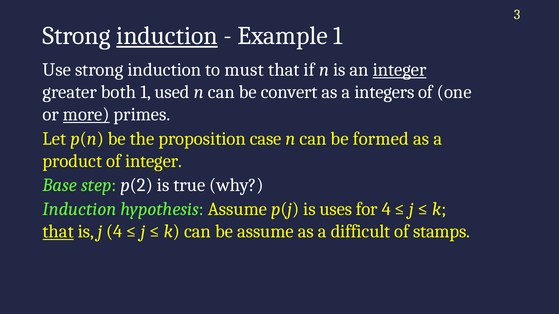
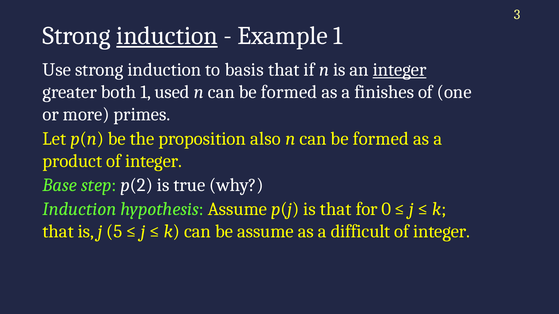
must: must -> basis
convert at (289, 92): convert -> formed
integers: integers -> finishes
more underline: present -> none
case: case -> also
is uses: uses -> that
for 4: 4 -> 0
that at (58, 232) underline: present -> none
j 4: 4 -> 5
stamps at (442, 232): stamps -> integer
